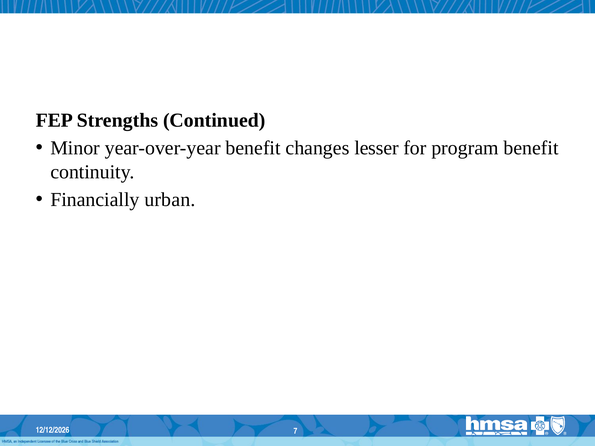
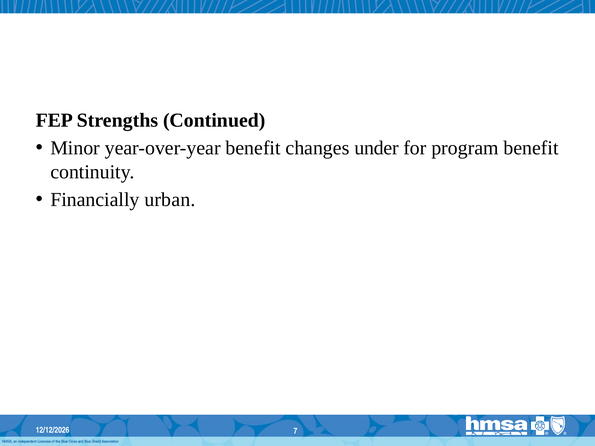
lesser: lesser -> under
